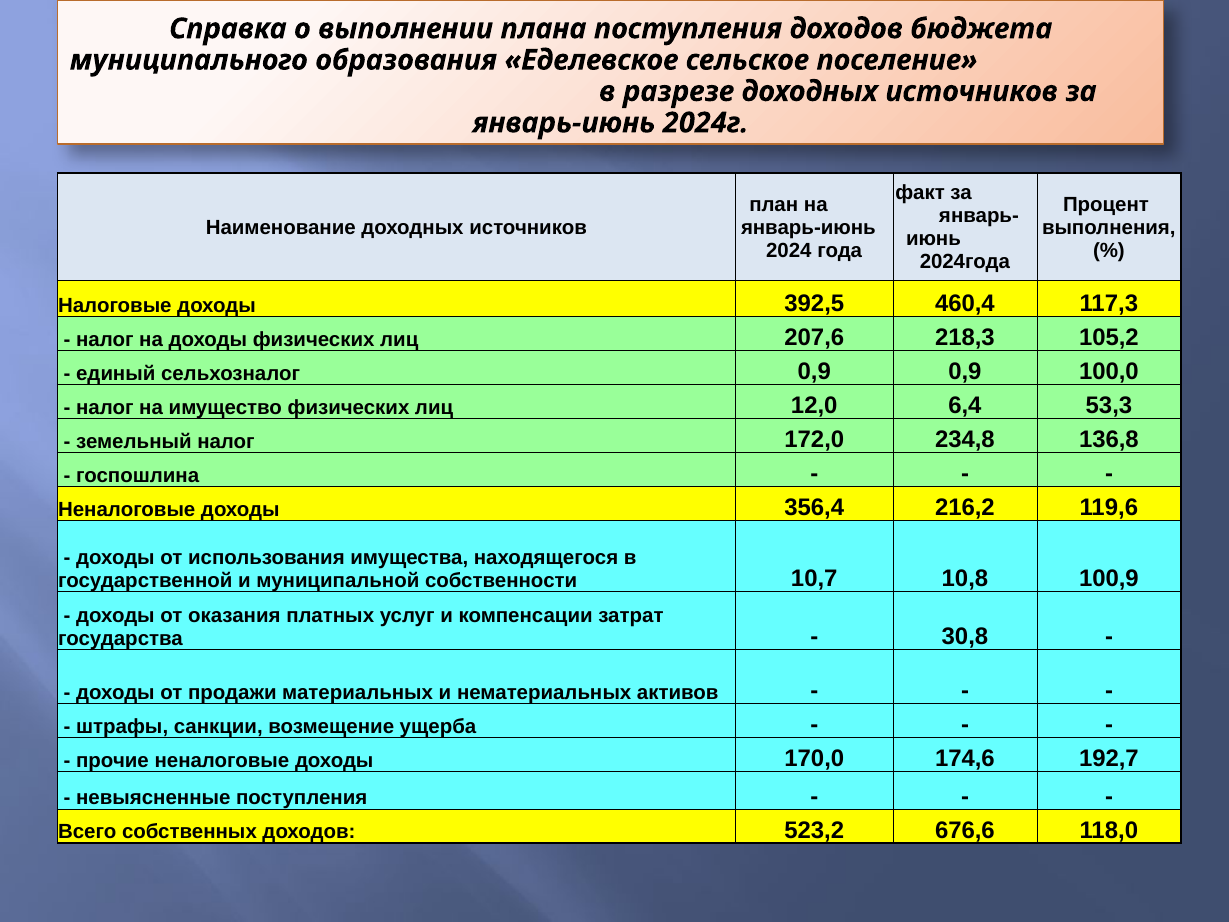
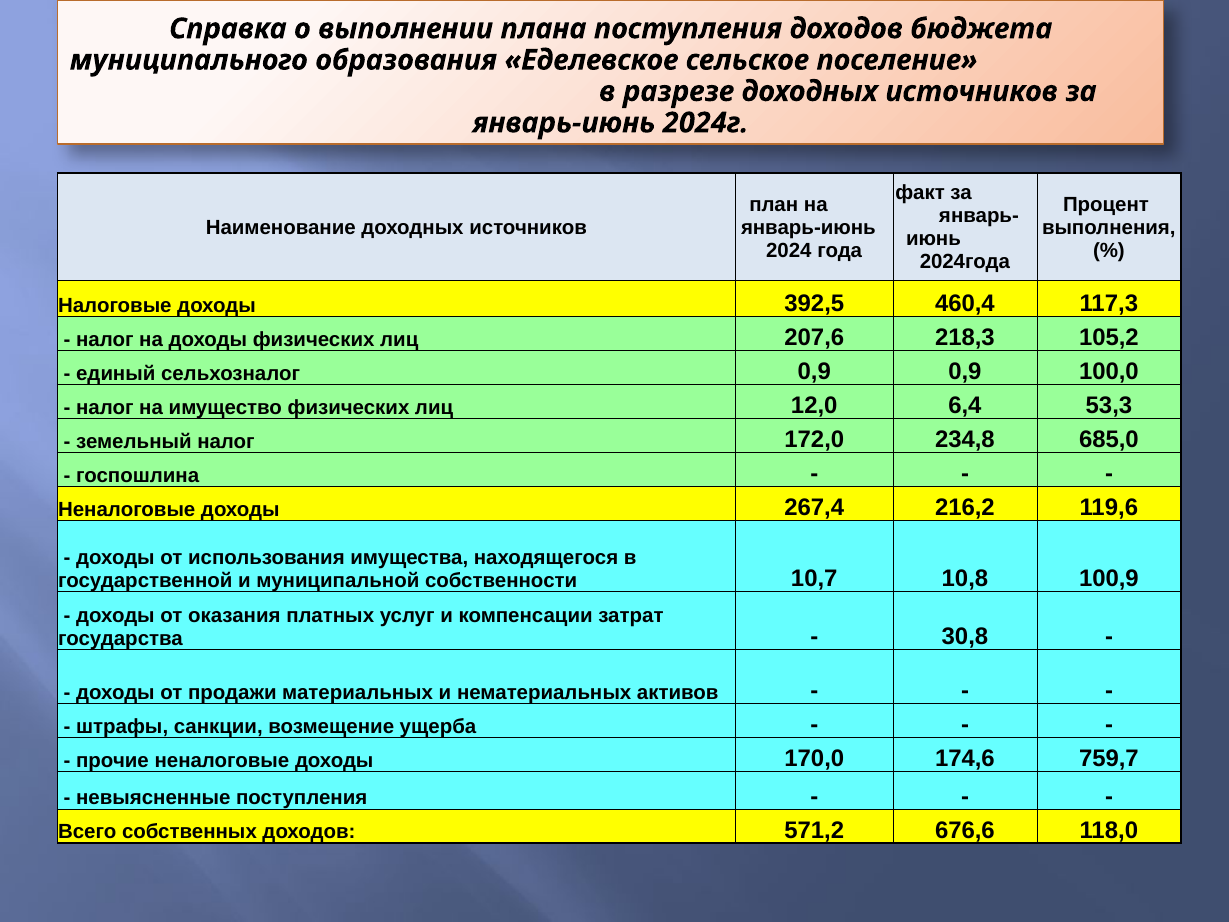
136,8: 136,8 -> 685,0
356,4: 356,4 -> 267,4
192,7: 192,7 -> 759,7
523,2: 523,2 -> 571,2
